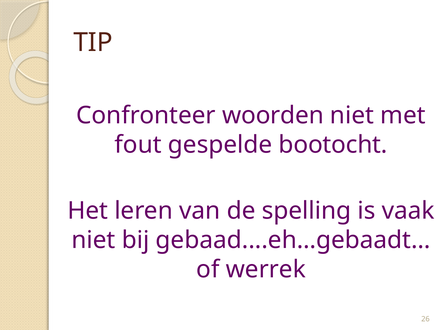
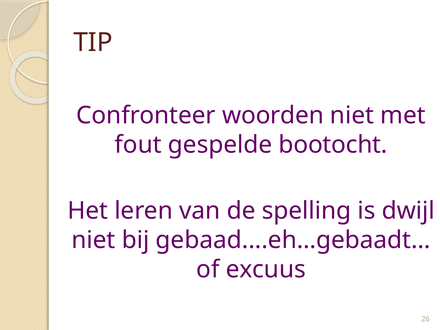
vaak: vaak -> dwijl
werrek: werrek -> excuus
